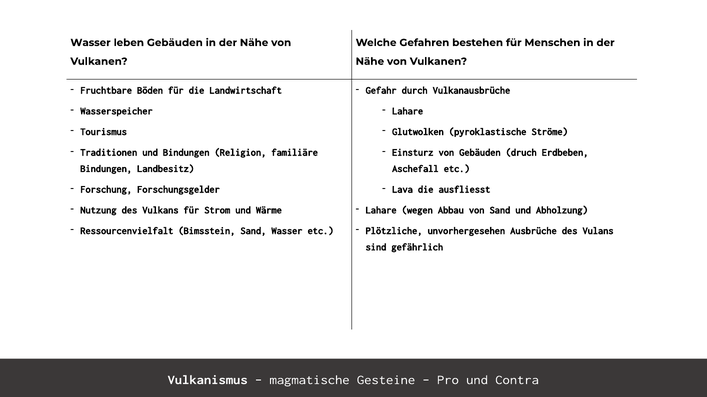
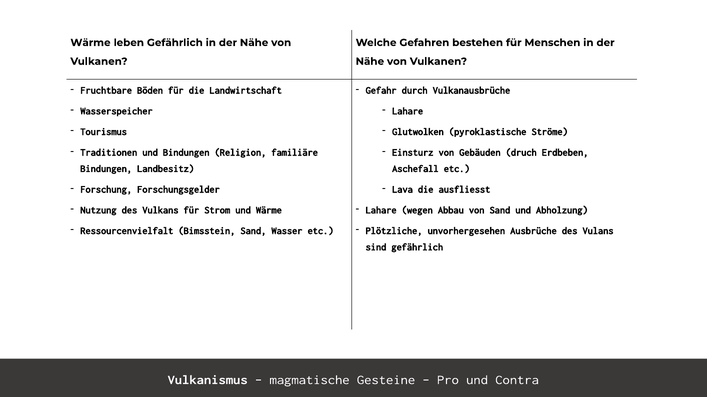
Wasser at (91, 43): Wasser -> Wärme
leben Gebäuden: Gebäuden -> Gefährlich
